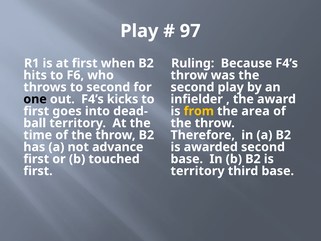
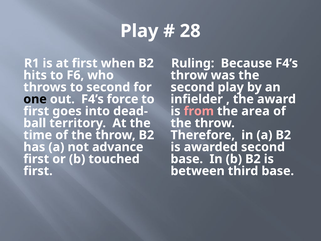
97: 97 -> 28
kicks: kicks -> force
from colour: yellow -> pink
territory at (198, 171): territory -> between
